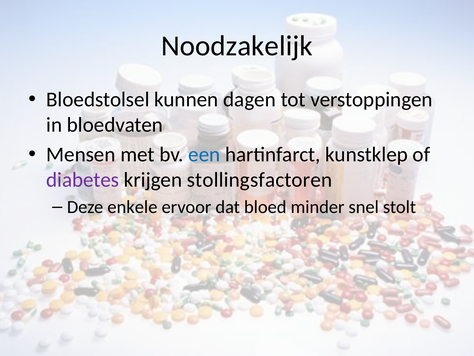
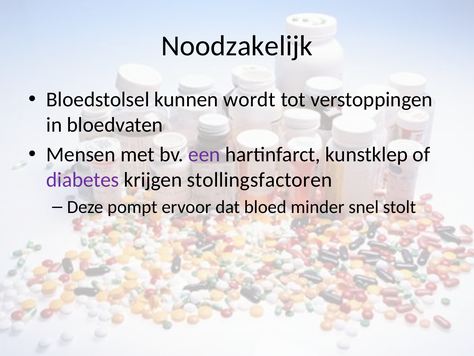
dagen: dagen -> wordt
een colour: blue -> purple
enkele: enkele -> pompt
